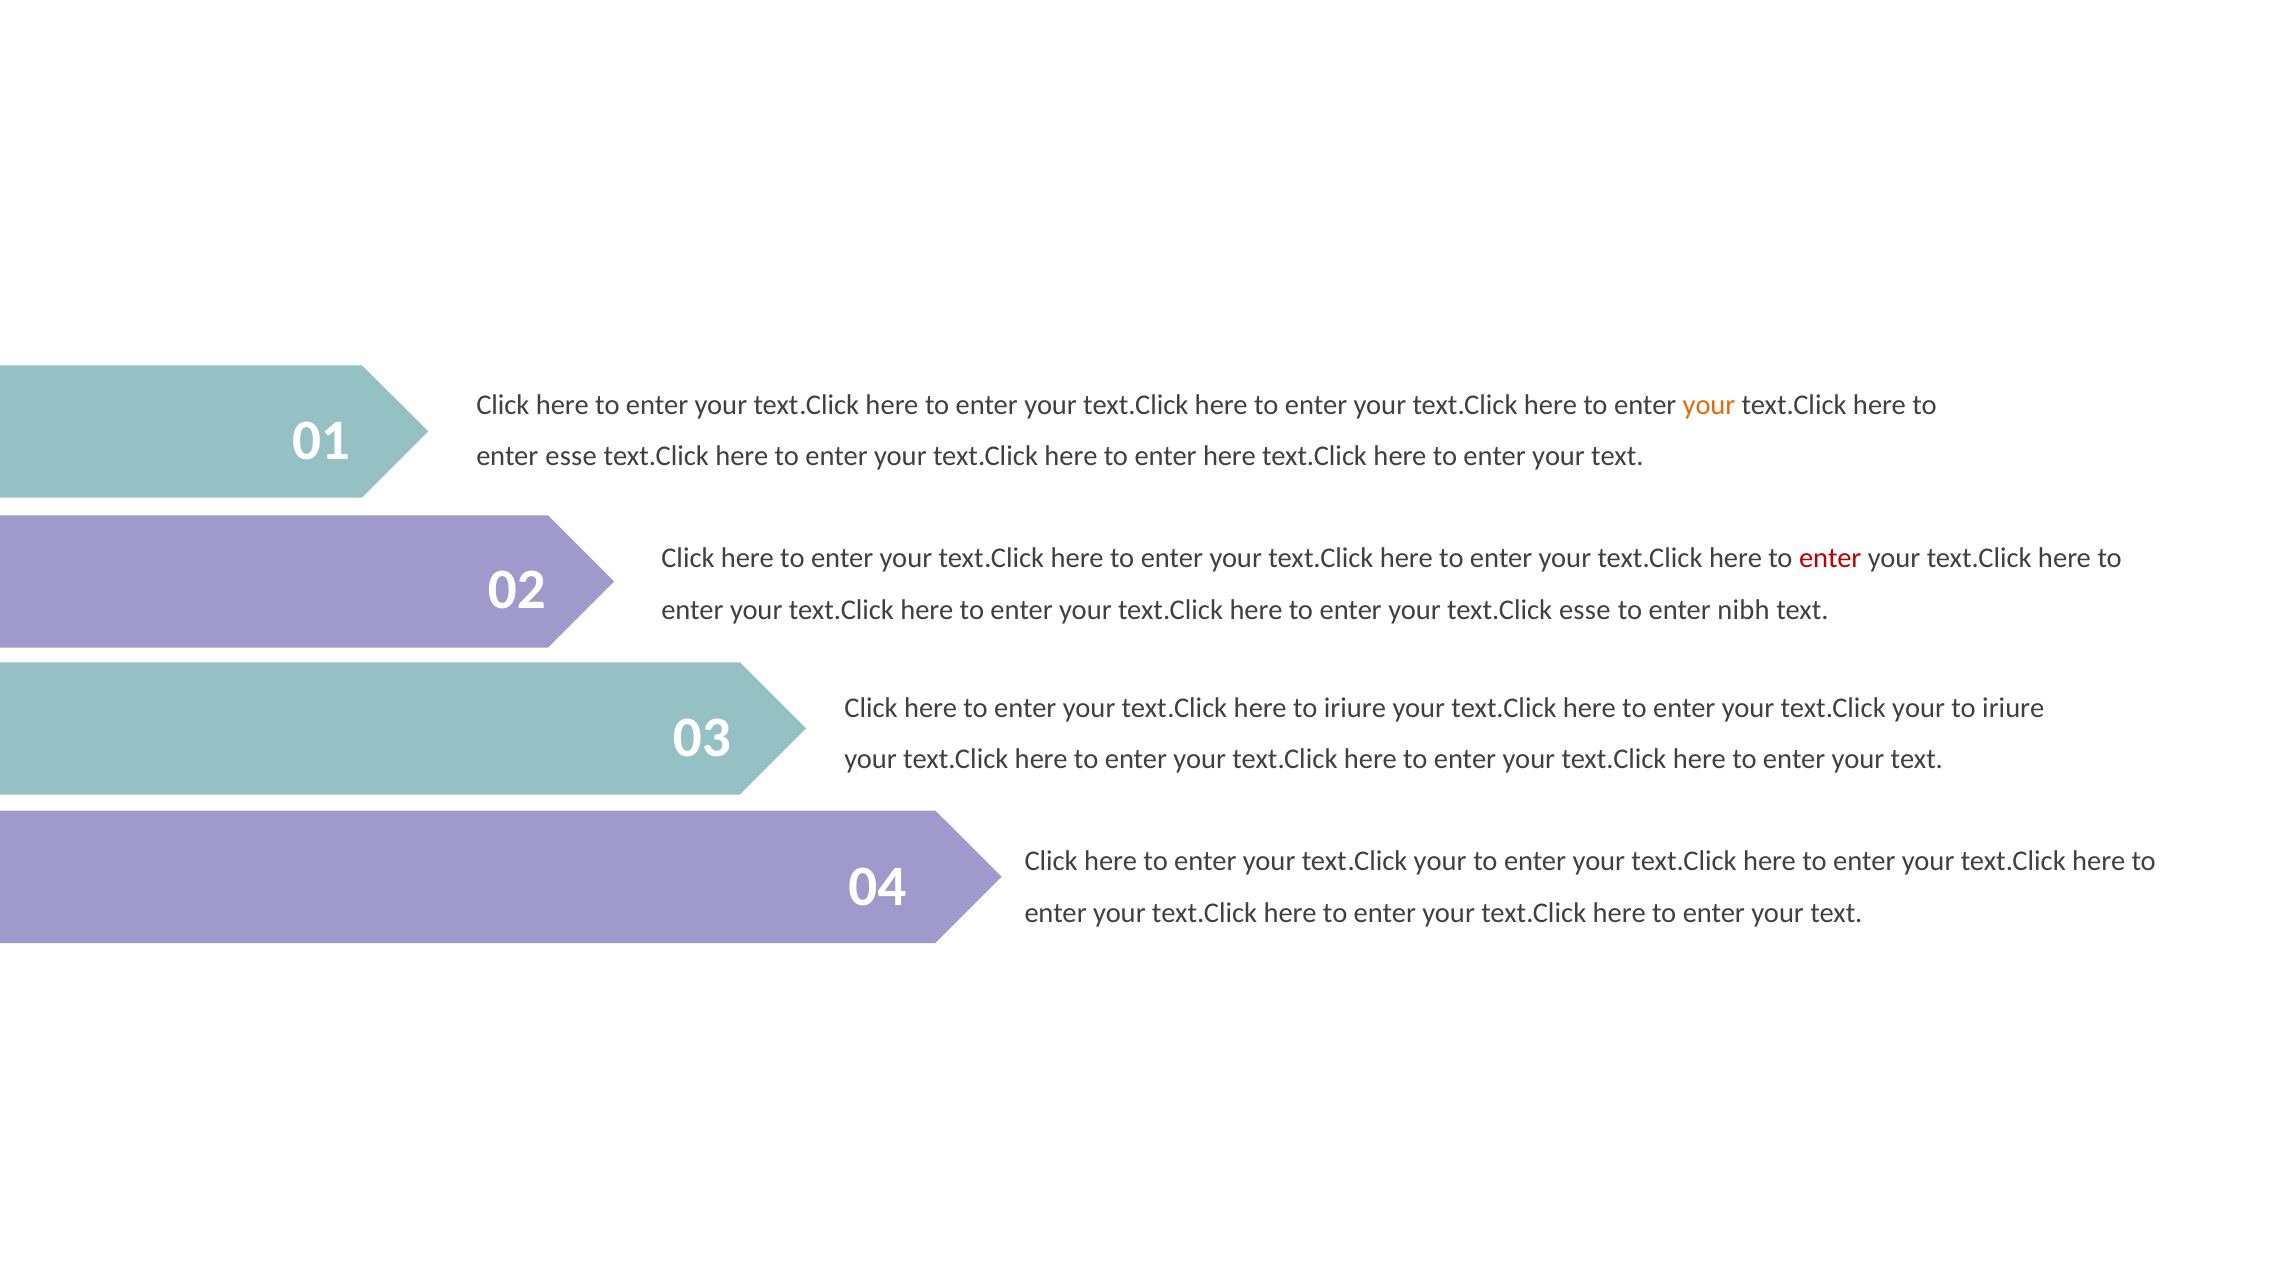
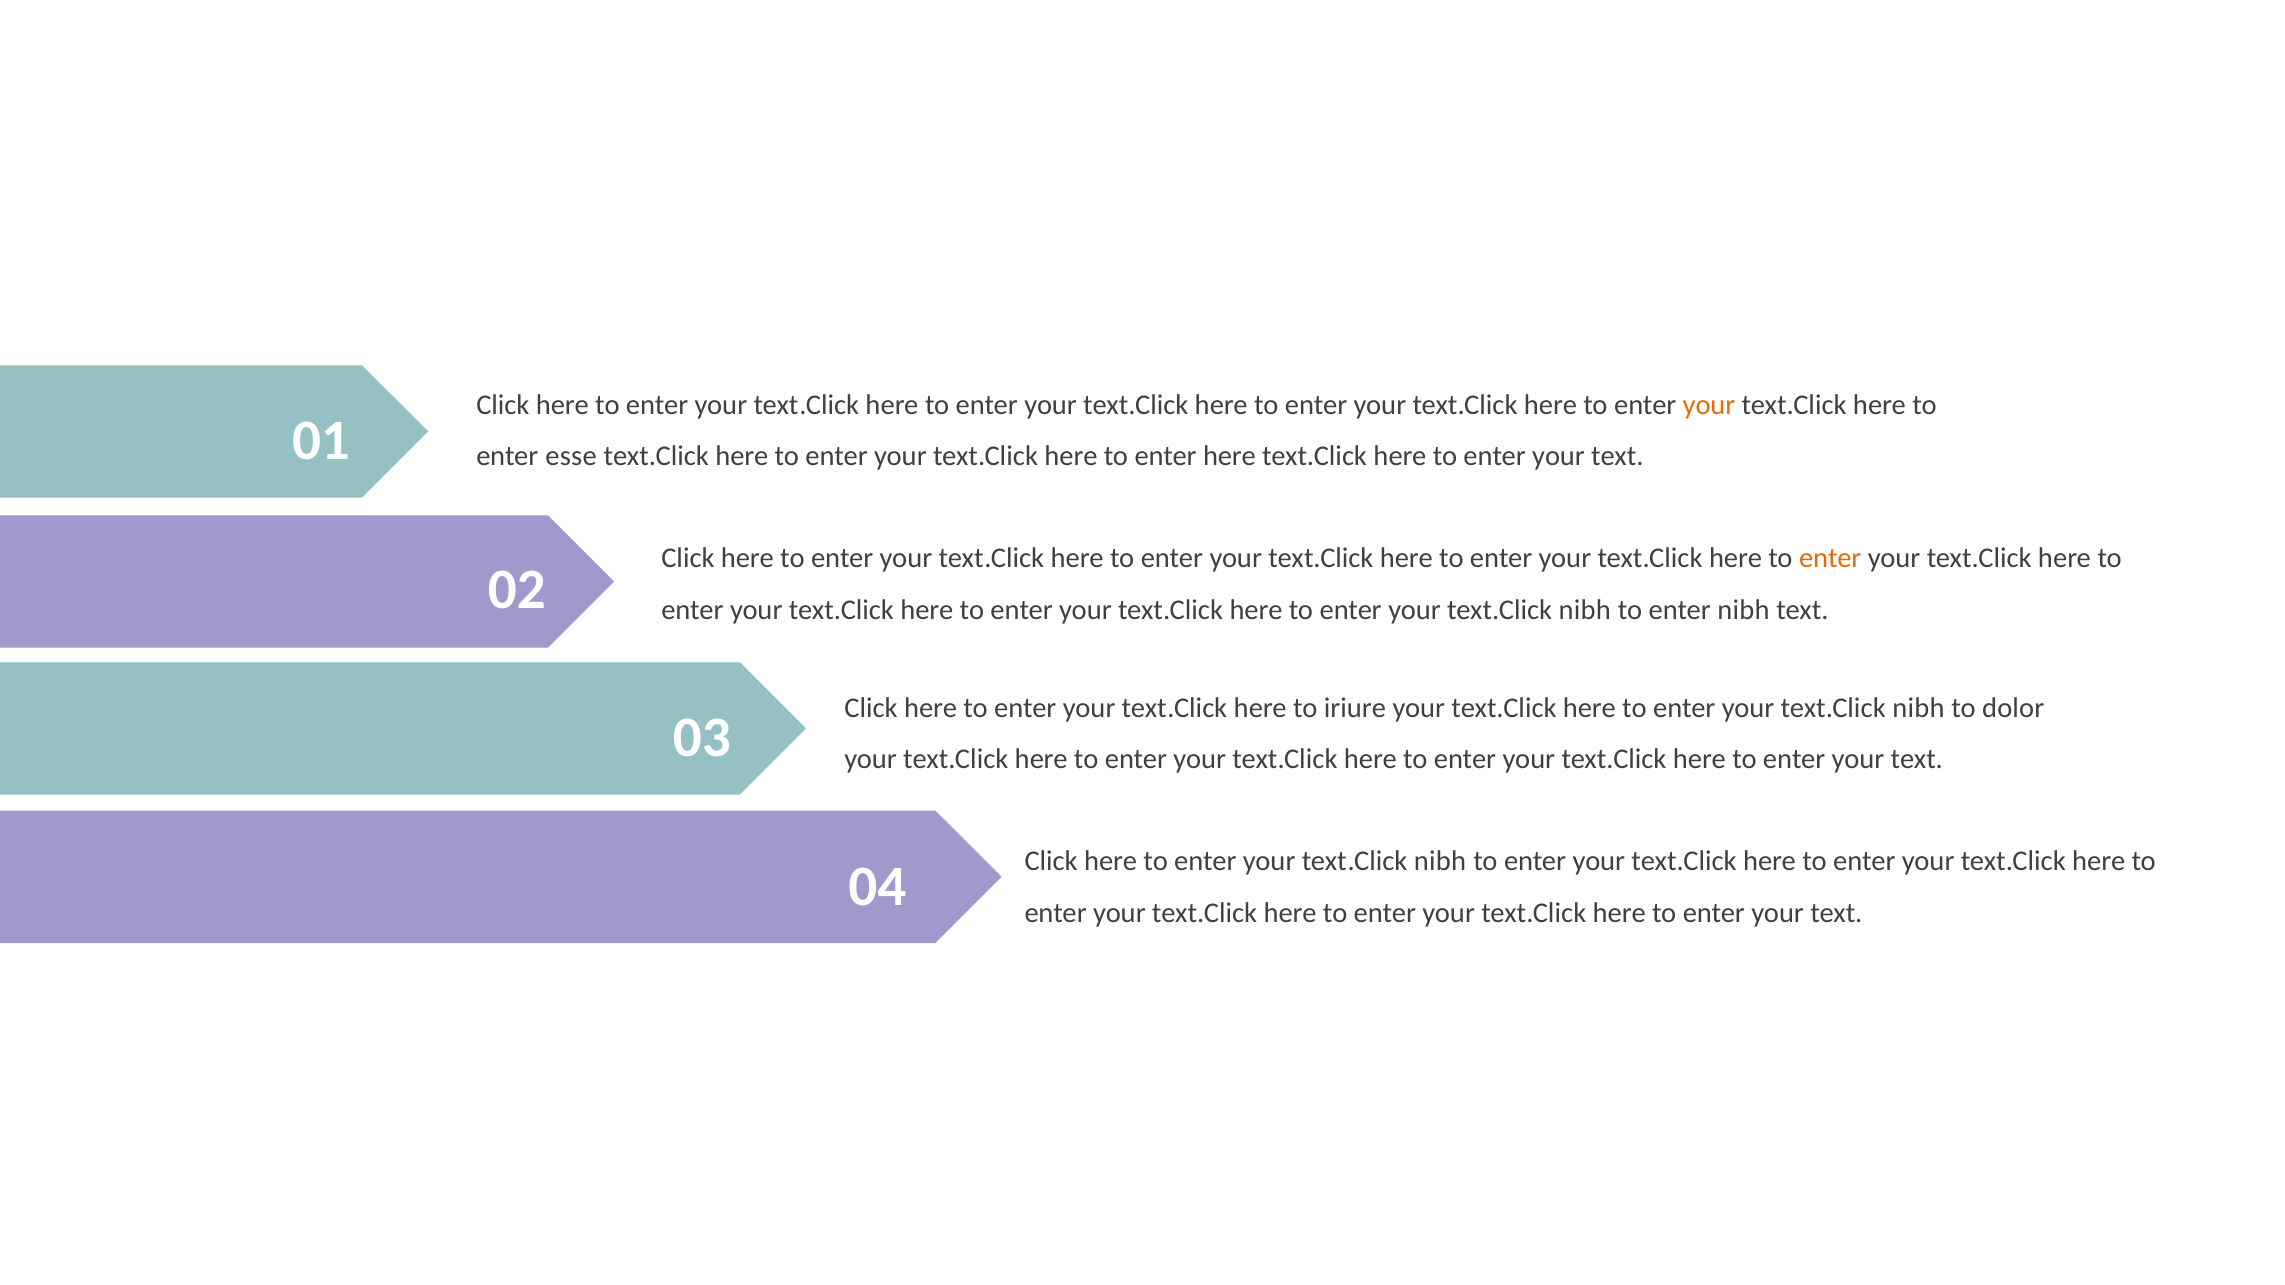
enter at (1830, 559) colour: red -> orange
esse at (1585, 610): esse -> nibh
your at (1919, 708): your -> nibh
iriure at (2013, 708): iriure -> dolor
your at (1440, 861): your -> nibh
